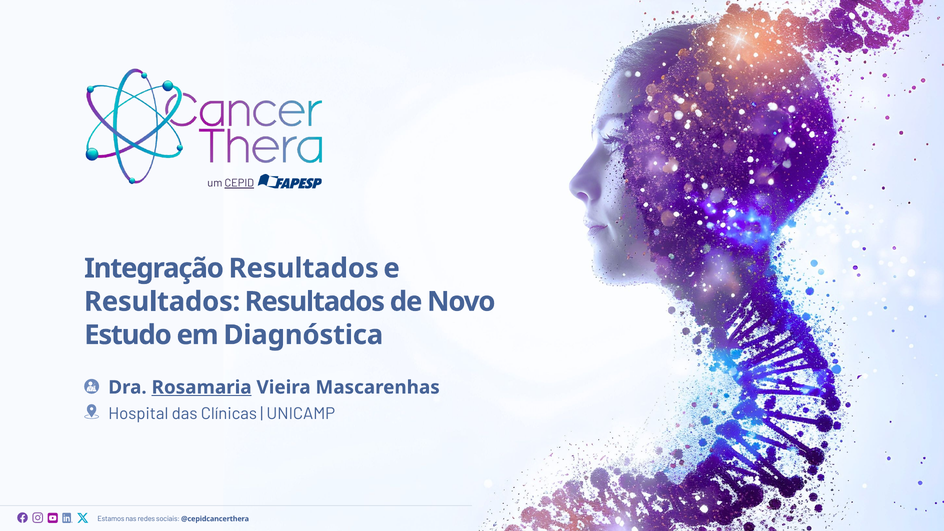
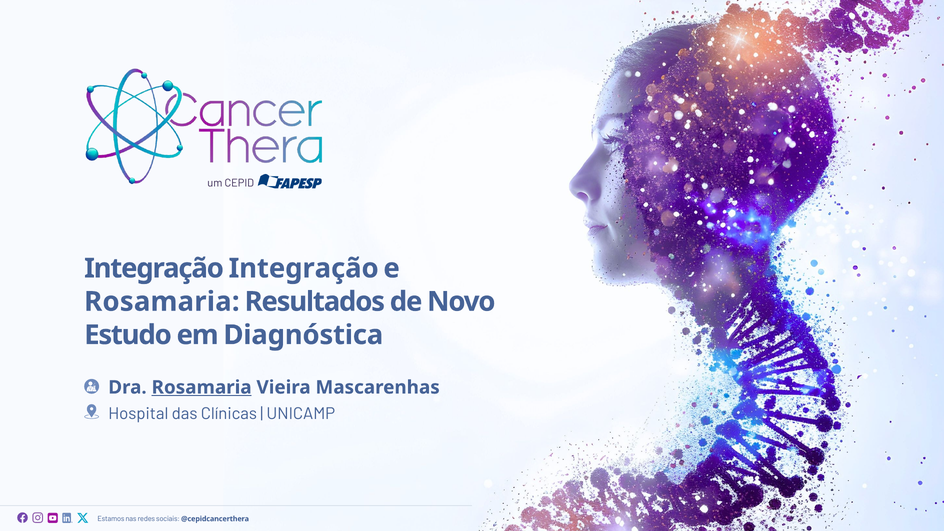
CEPID underline: present -> none
Integração Resultados: Resultados -> Integração
Resultados at (162, 302): Resultados -> Rosamaria
